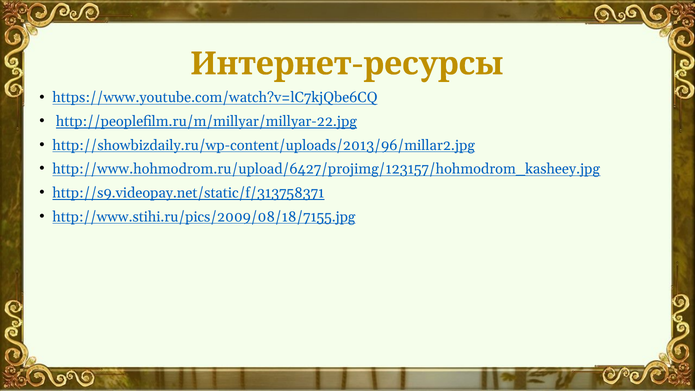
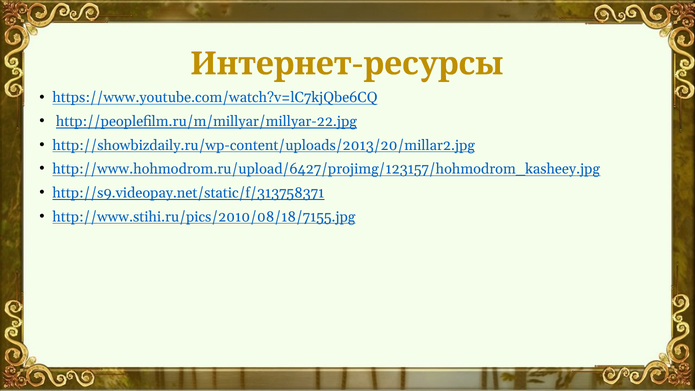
http://showbizdaily.ru/wp-content/uploads/2013/96/millar2.jpg: http://showbizdaily.ru/wp-content/uploads/2013/96/millar2.jpg -> http://showbizdaily.ru/wp-content/uploads/2013/20/millar2.jpg
http://www.stihi.ru/pics/2009/08/18/7155.jpg: http://www.stihi.ru/pics/2009/08/18/7155.jpg -> http://www.stihi.ru/pics/2010/08/18/7155.jpg
